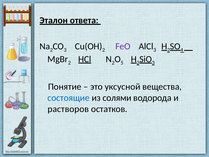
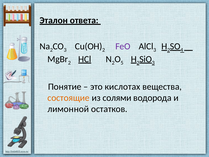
уксусной: уксусной -> кислотах
состоящие colour: blue -> orange
растворов: растворов -> лимонной
